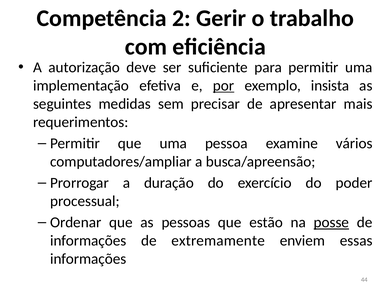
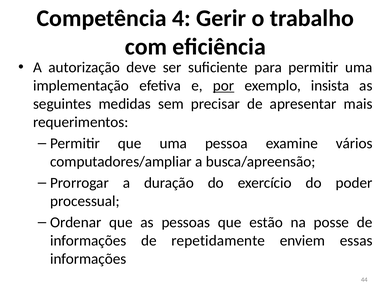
2: 2 -> 4
posse underline: present -> none
extremamente: extremamente -> repetidamente
